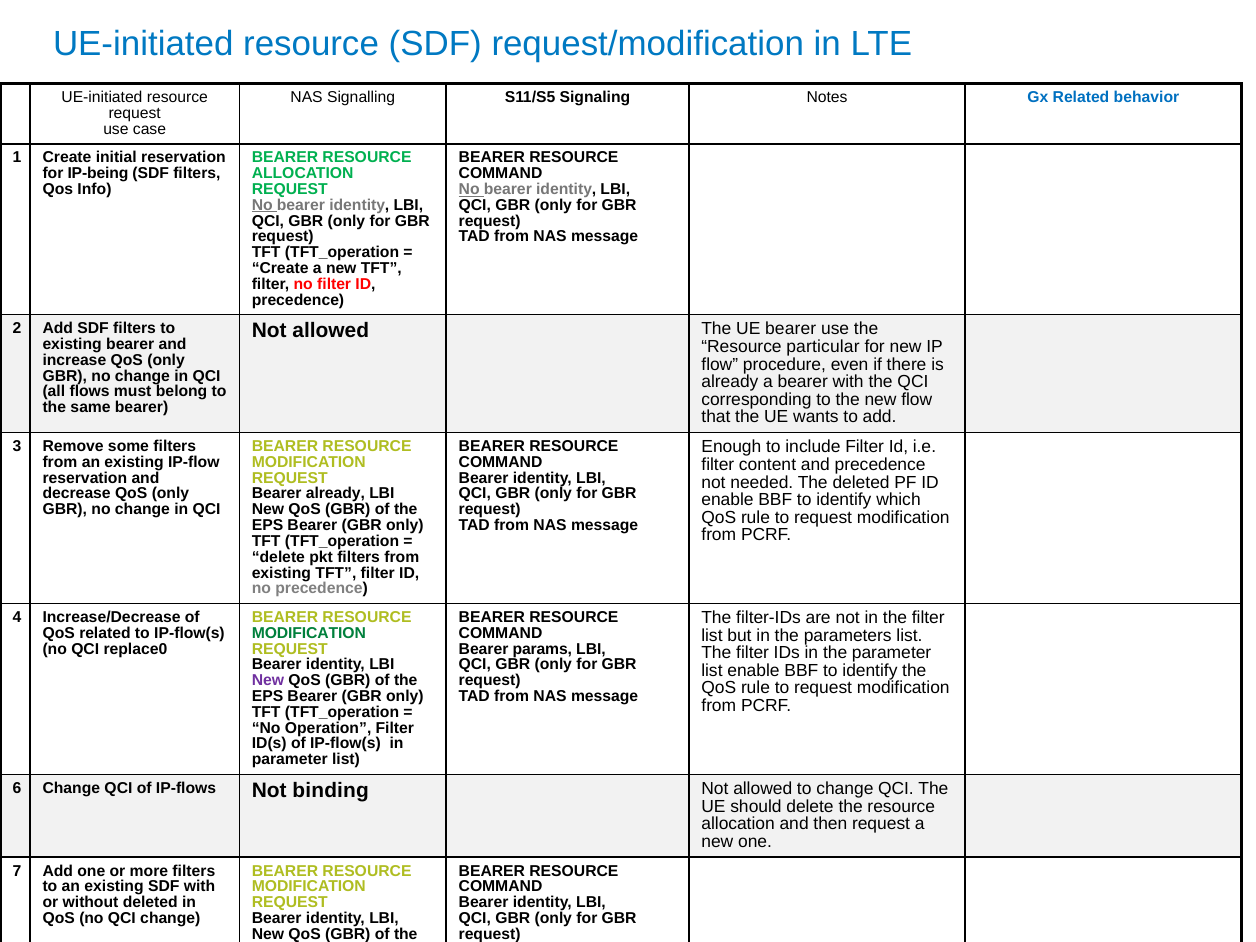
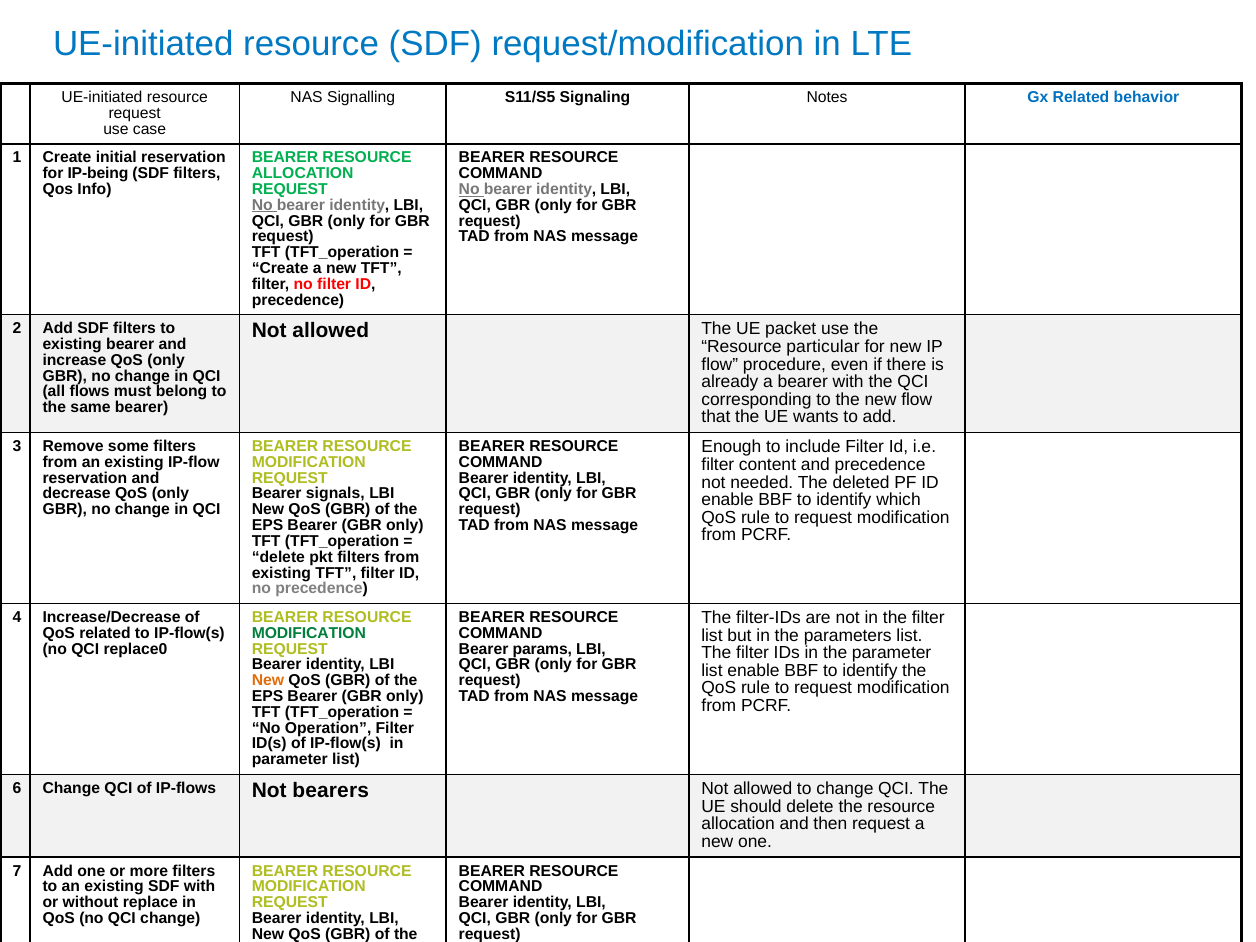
UE bearer: bearer -> packet
Bearer already: already -> signals
New at (268, 680) colour: purple -> orange
binding: binding -> bearers
without deleted: deleted -> replace
